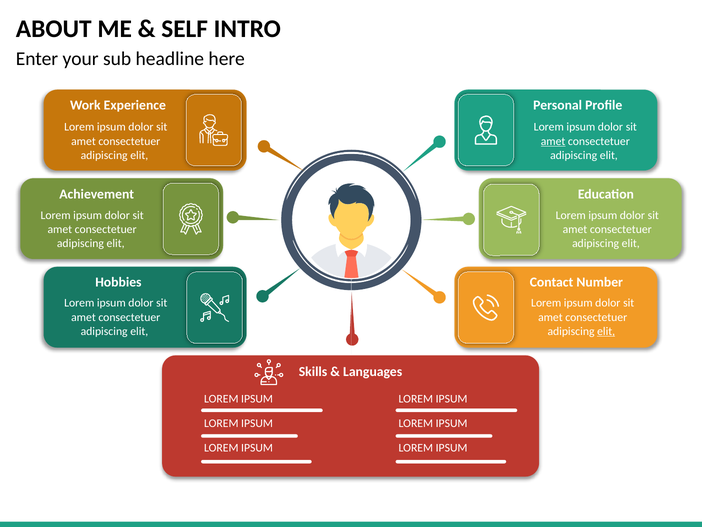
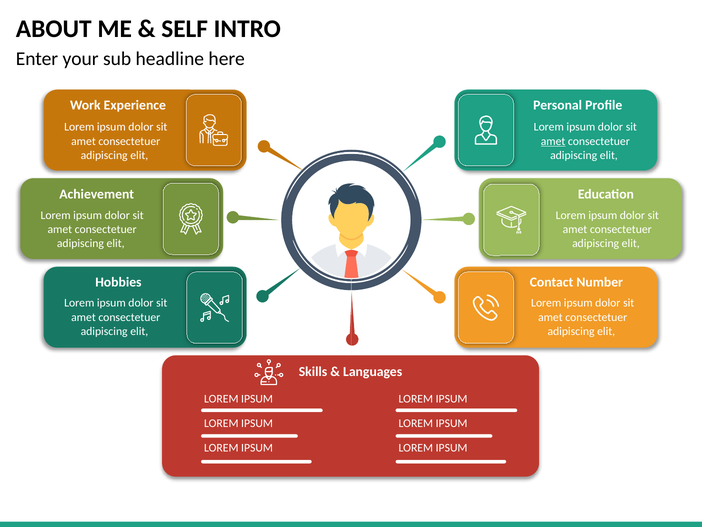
elit at (606, 331) underline: present -> none
